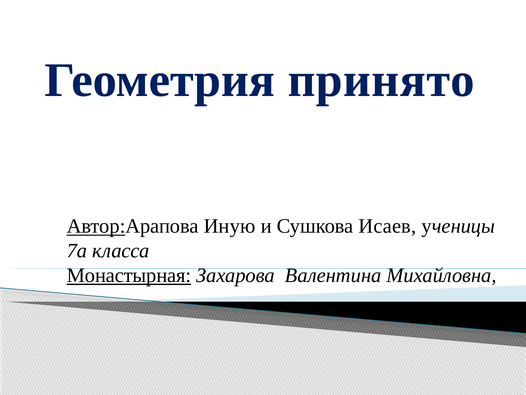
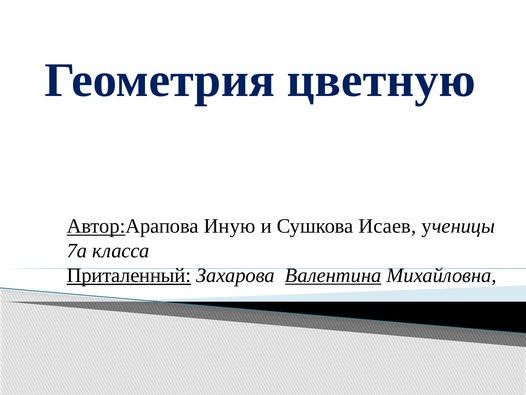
принято: принято -> цветную
Монастырная: Монастырная -> Приталенный
Валентина underline: none -> present
